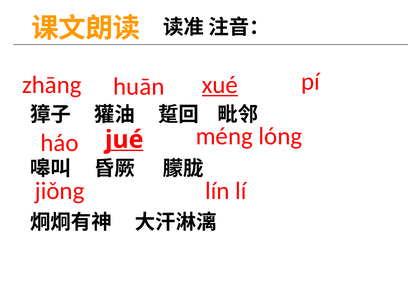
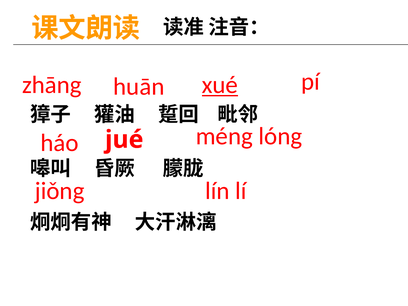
jué underline: present -> none
